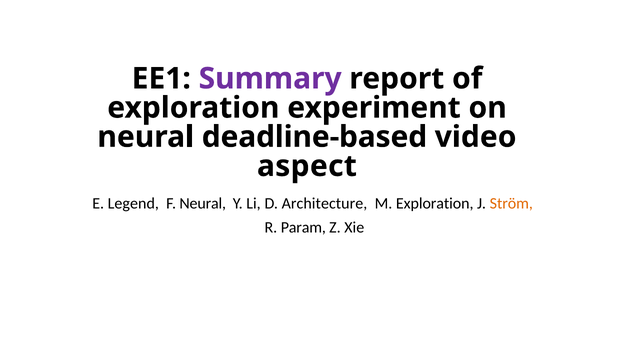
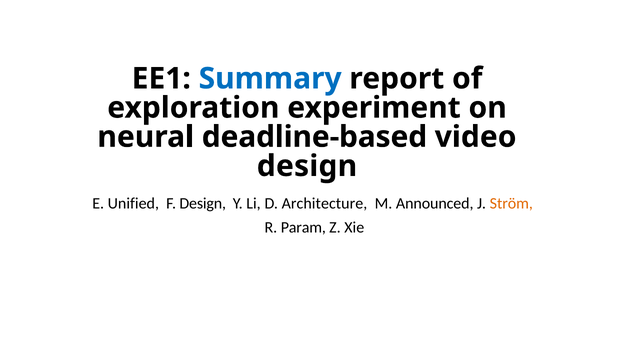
Summary colour: purple -> blue
aspect at (307, 166): aspect -> design
Legend: Legend -> Unified
F Neural: Neural -> Design
M Exploration: Exploration -> Announced
